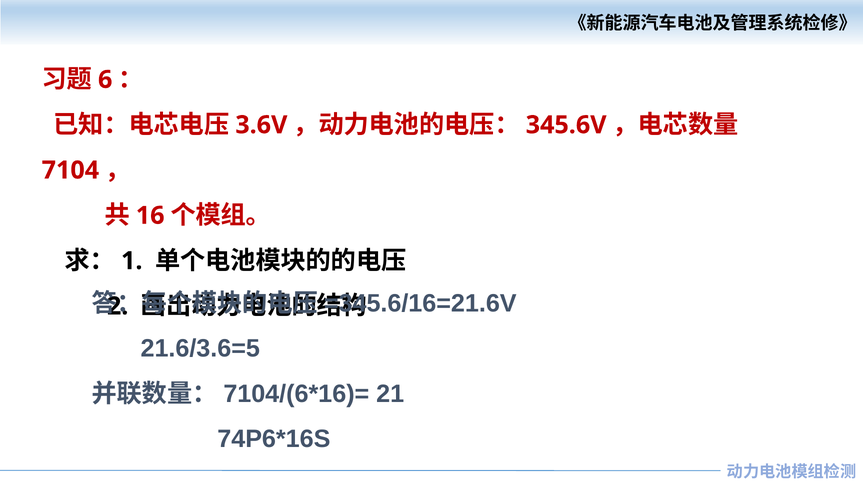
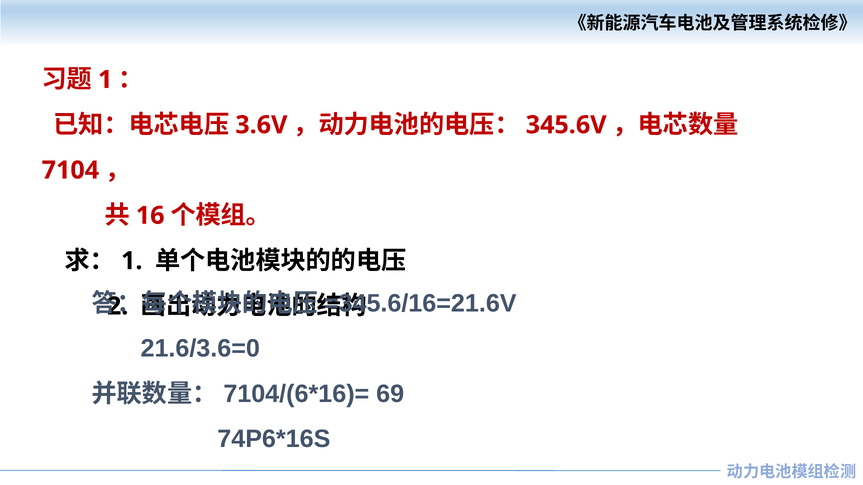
6 at (105, 80): 6 -> 1
21.6/3.6=5: 21.6/3.6=5 -> 21.6/3.6=0
21: 21 -> 69
